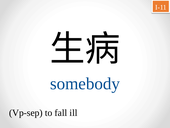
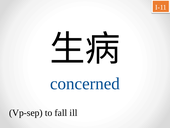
somebody: somebody -> concerned
